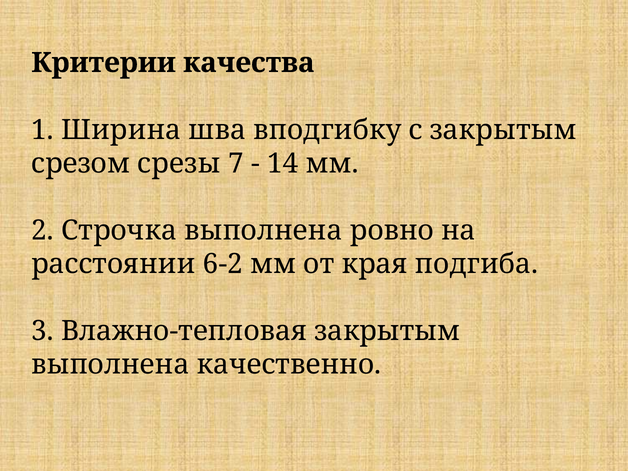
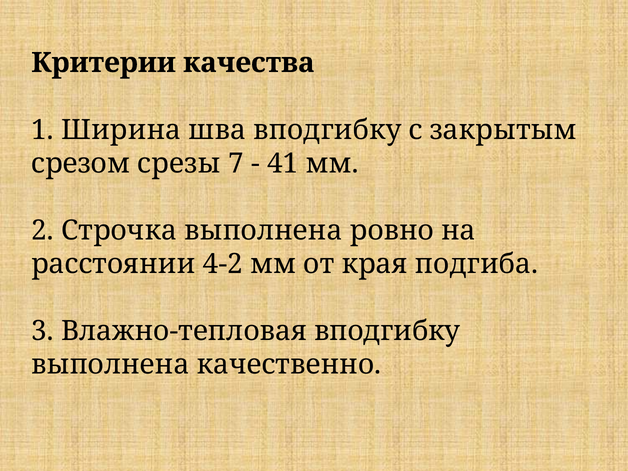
14: 14 -> 41
6-2: 6-2 -> 4-2
Влажно-тепловая закрытым: закрытым -> вподгибку
